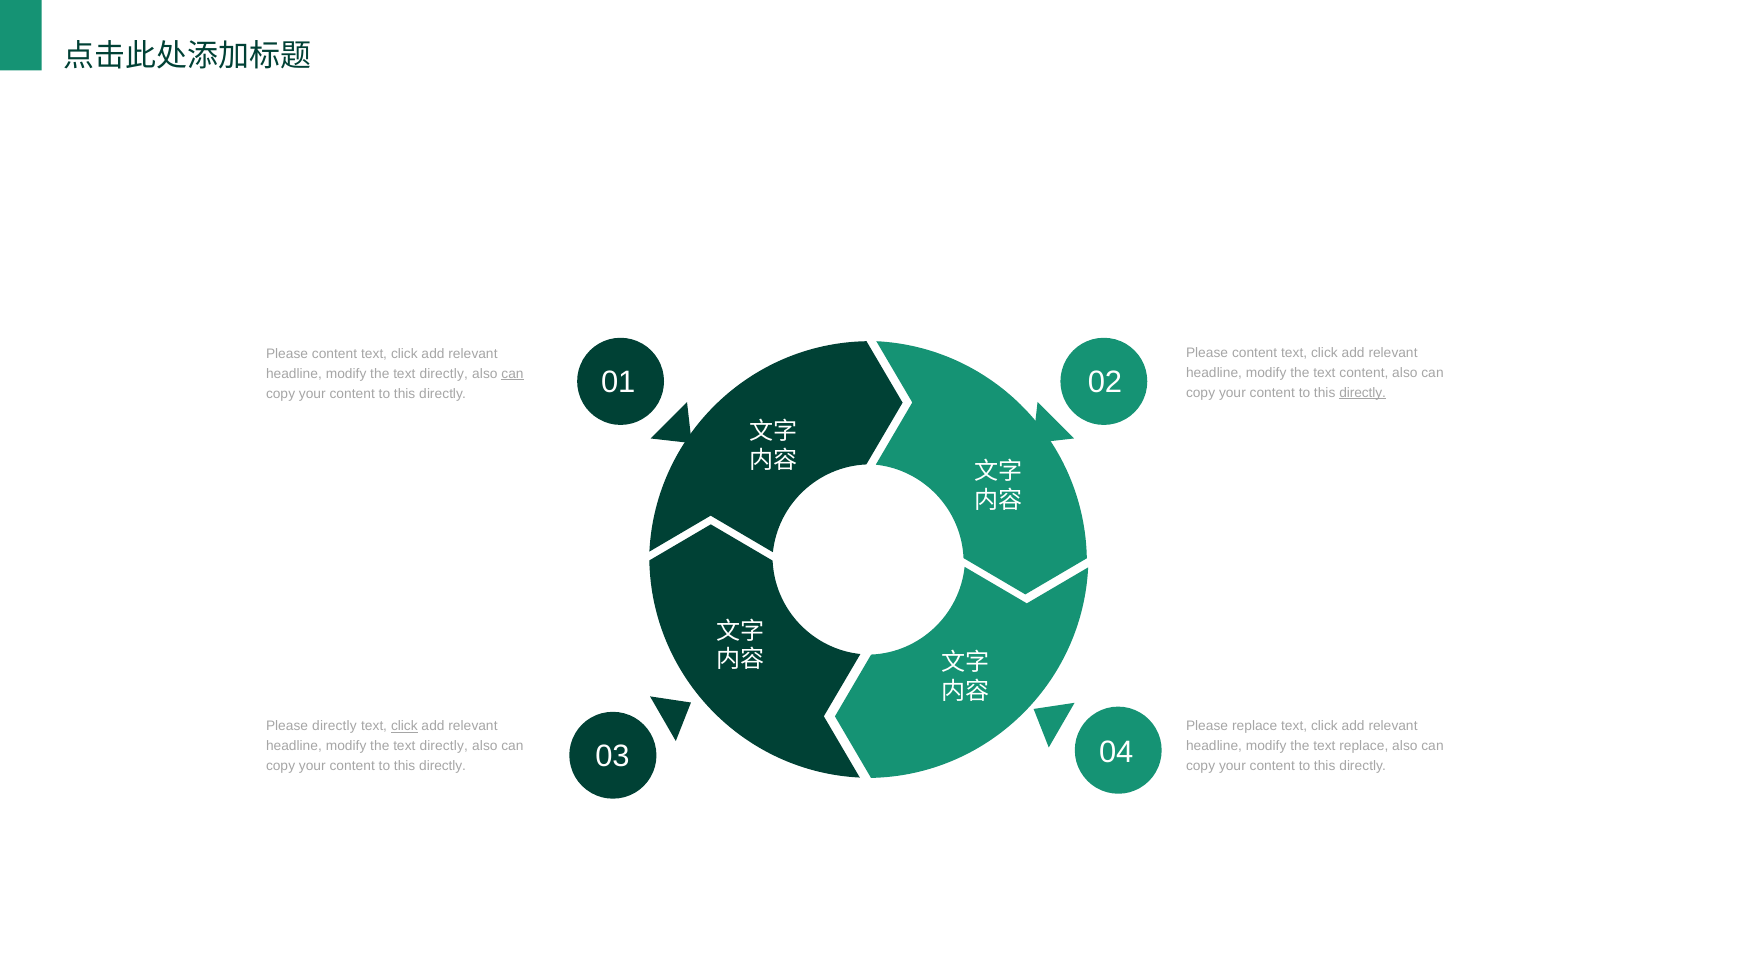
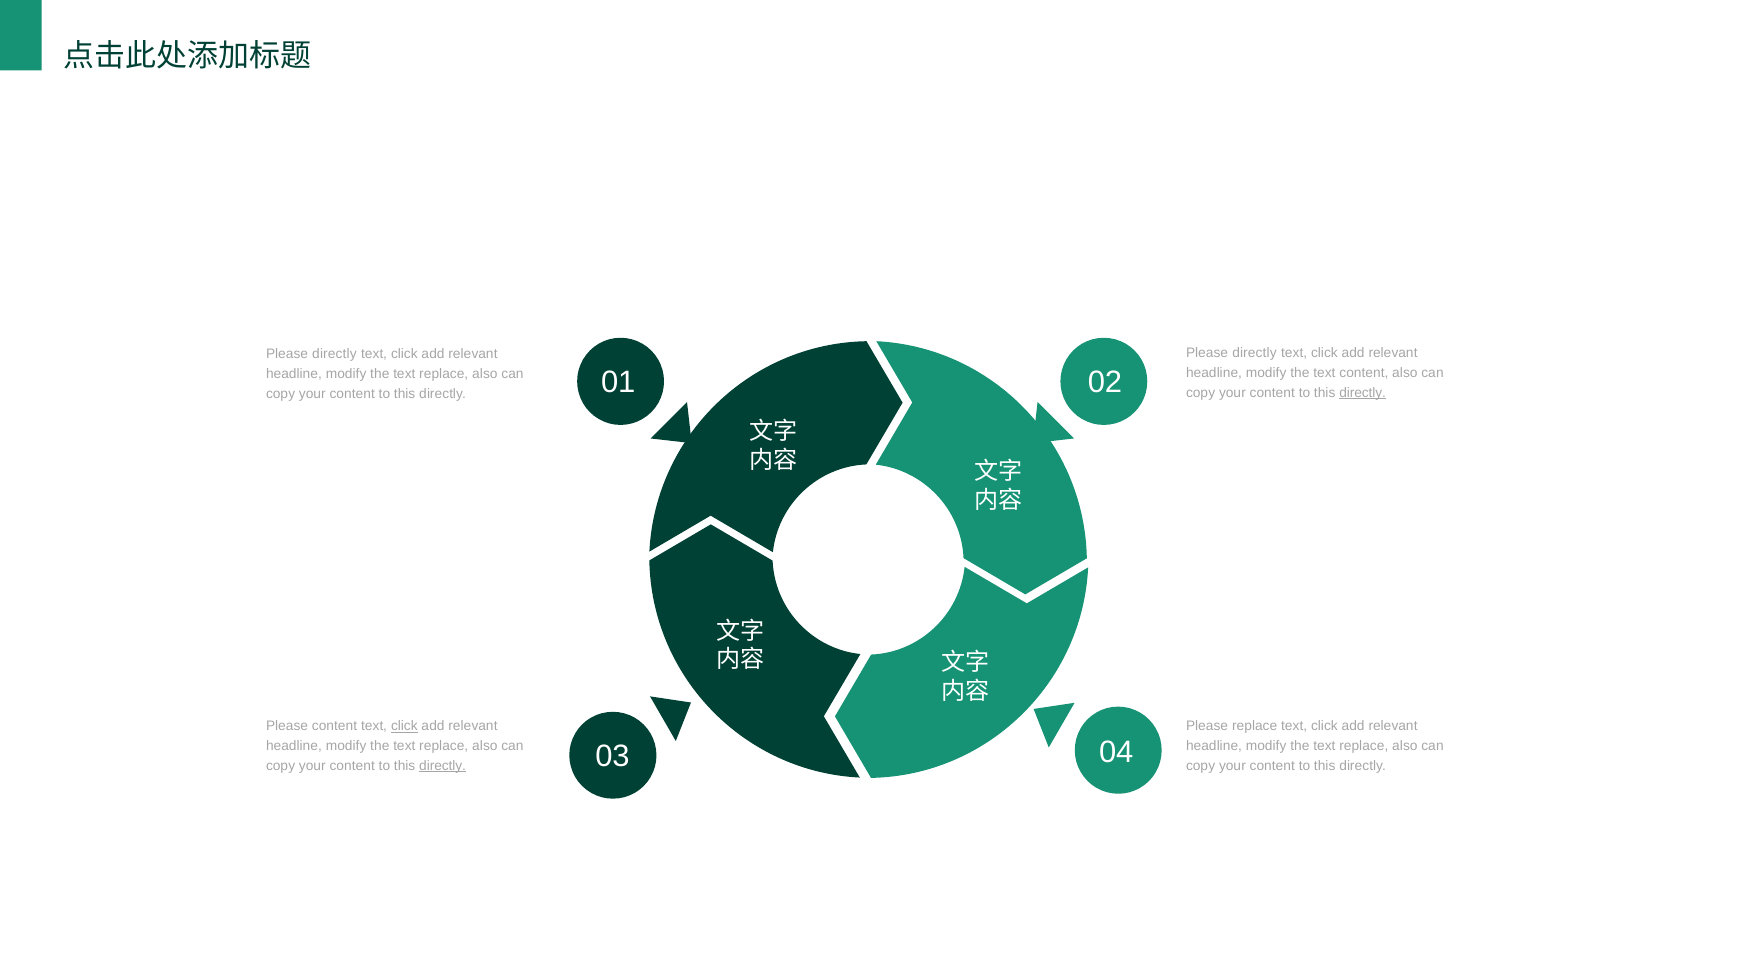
content at (1255, 354): content -> directly
content at (335, 354): content -> directly
directly at (444, 374): directly -> replace
can at (512, 374) underline: present -> none
Please directly: directly -> content
directly at (444, 746): directly -> replace
directly at (443, 766) underline: none -> present
